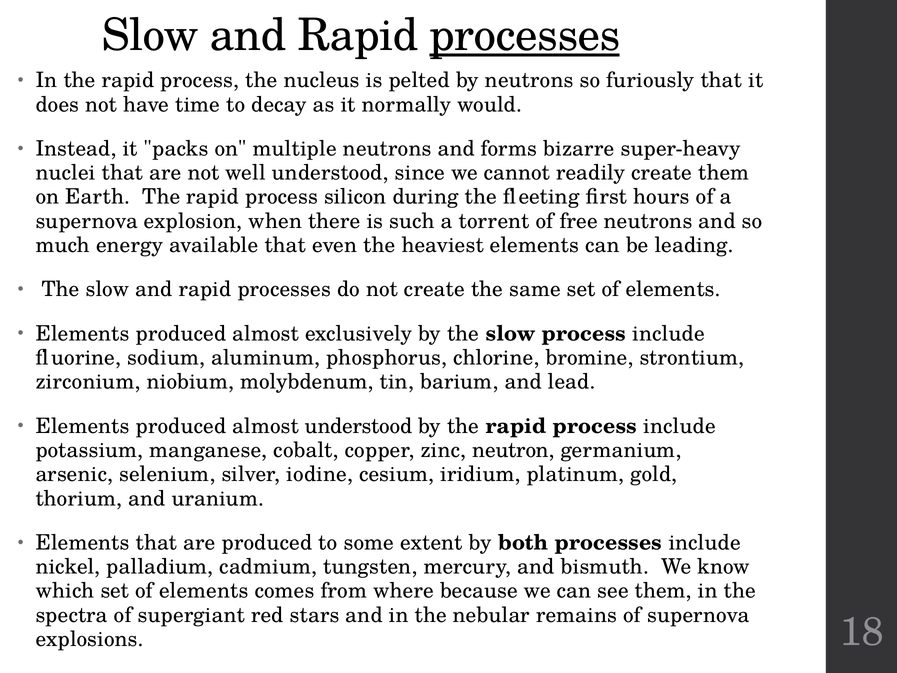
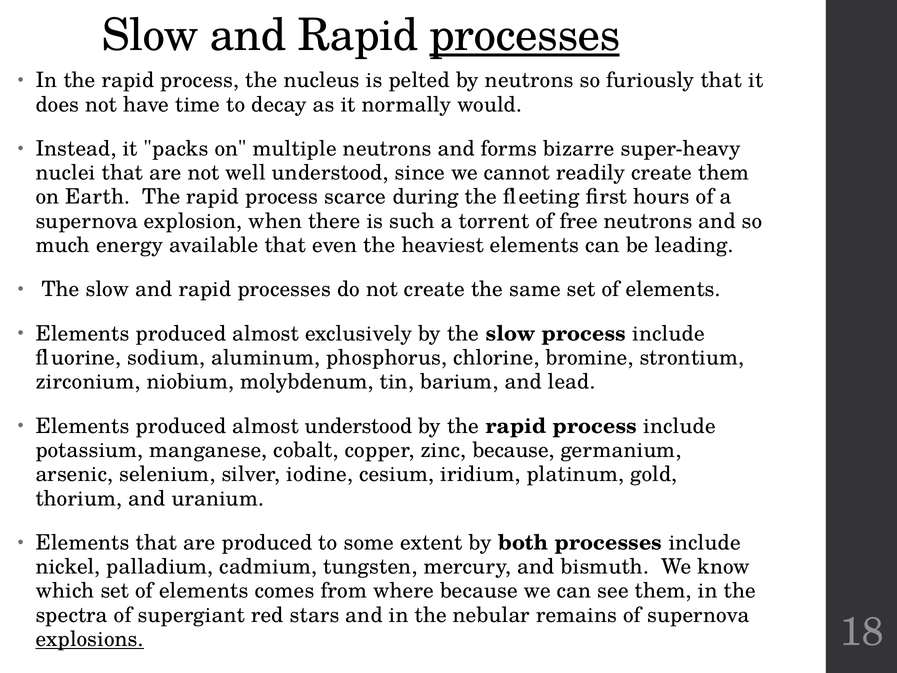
silicon: silicon -> scarce
zinc neutron: neutron -> because
explosions underline: none -> present
